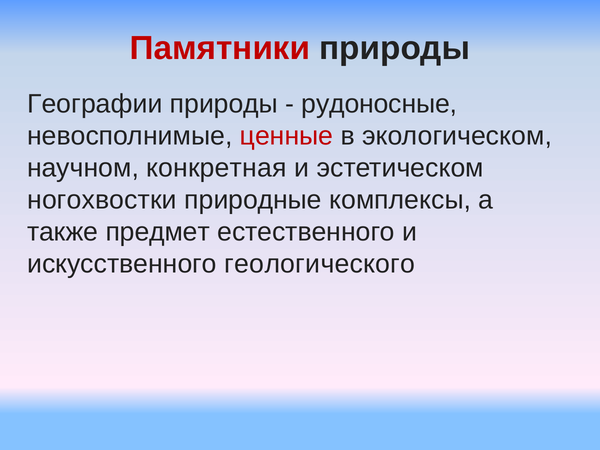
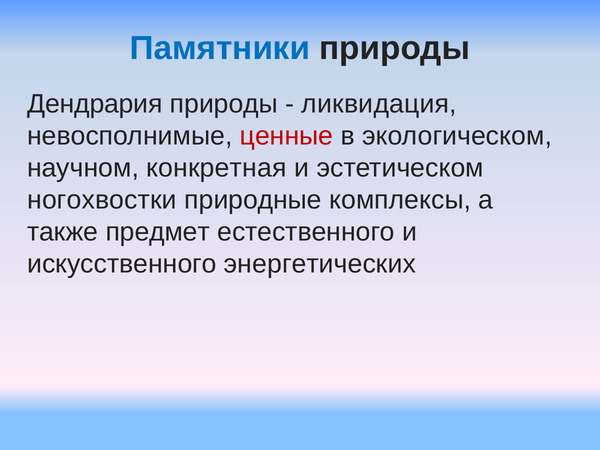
Памятники colour: red -> blue
Географии: Географии -> Дендрария
рудоносные: рудоносные -> ликвидация
геологического: геологического -> энергетических
